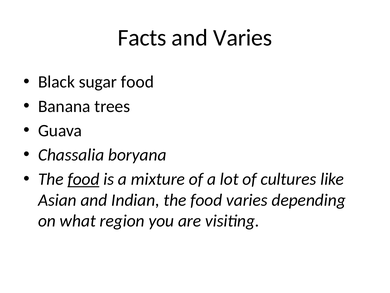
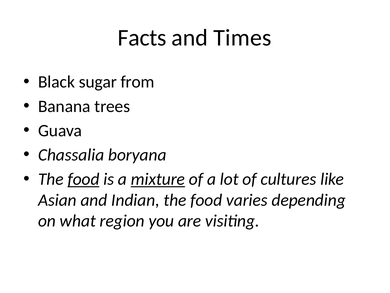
and Varies: Varies -> Times
sugar food: food -> from
mixture underline: none -> present
